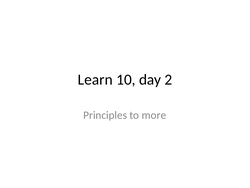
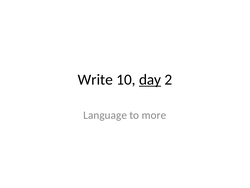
Learn: Learn -> Write
day underline: none -> present
Principles: Principles -> Language
